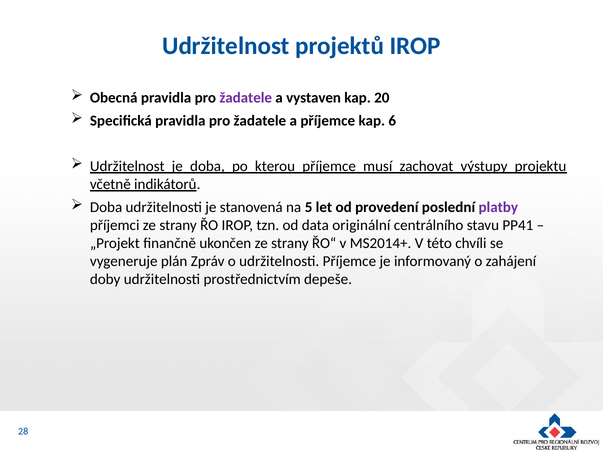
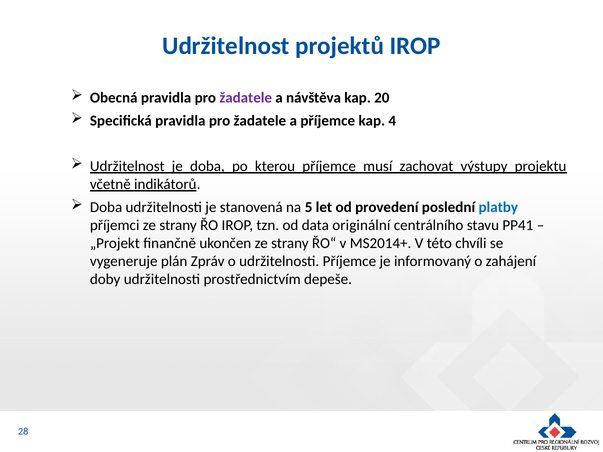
vystaven: vystaven -> návštěva
6: 6 -> 4
platby colour: purple -> blue
